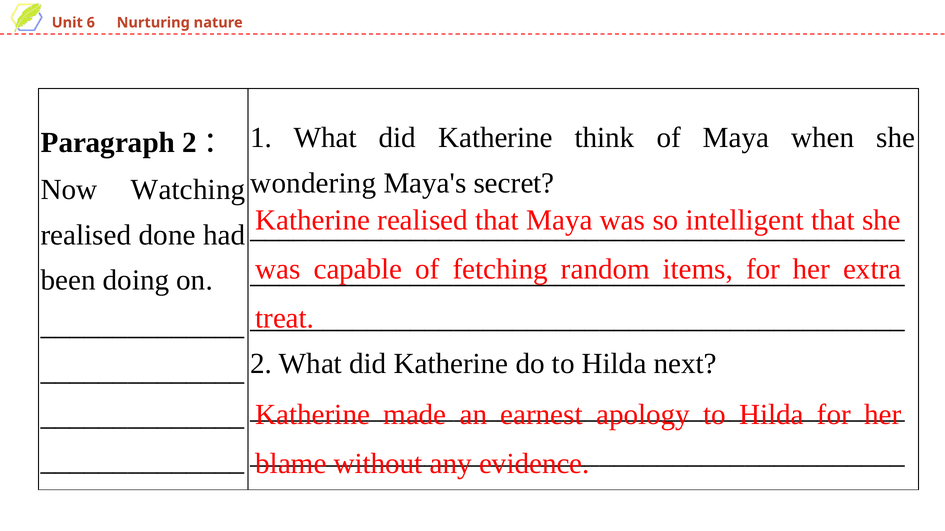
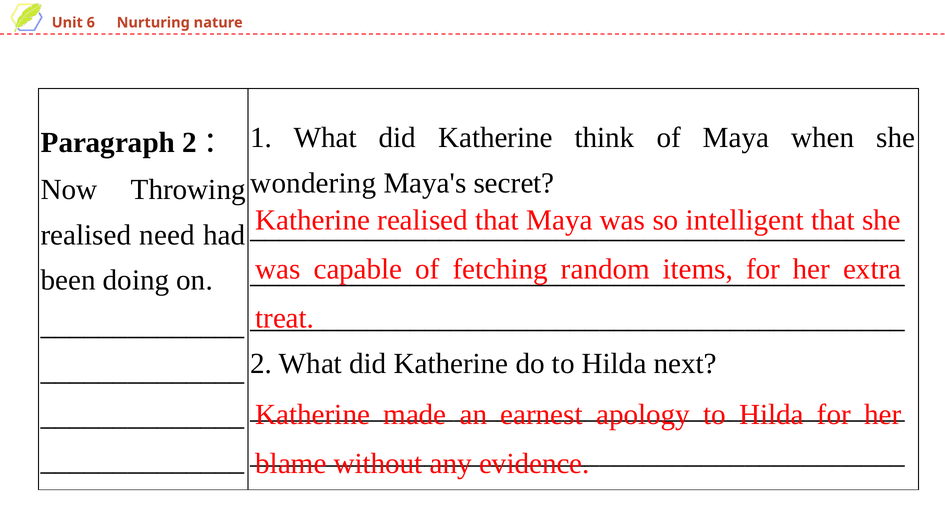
Watching: Watching -> Throwing
done: done -> need
